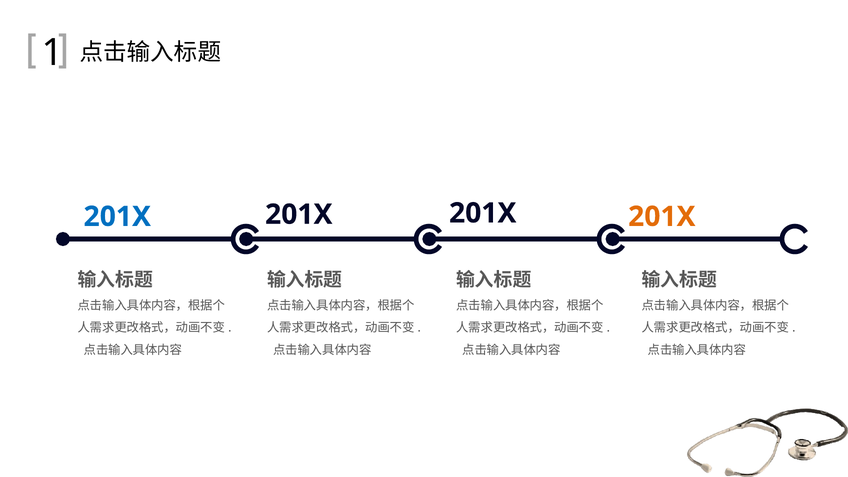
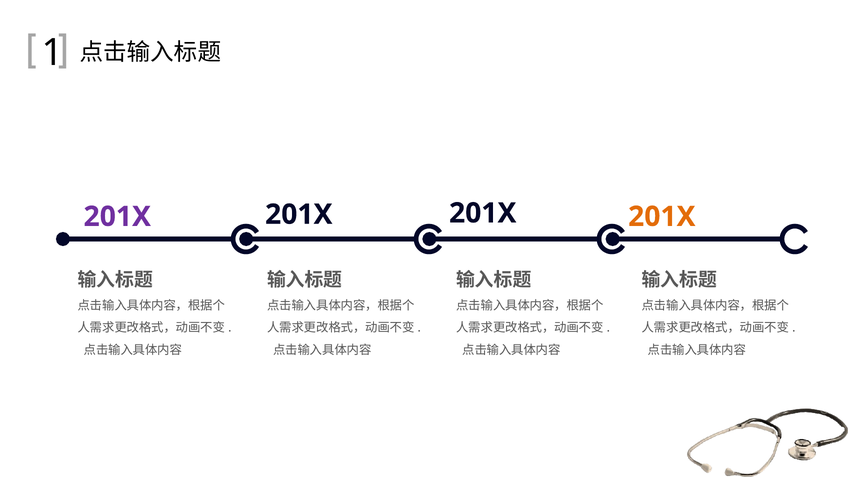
201X at (117, 217) colour: blue -> purple
